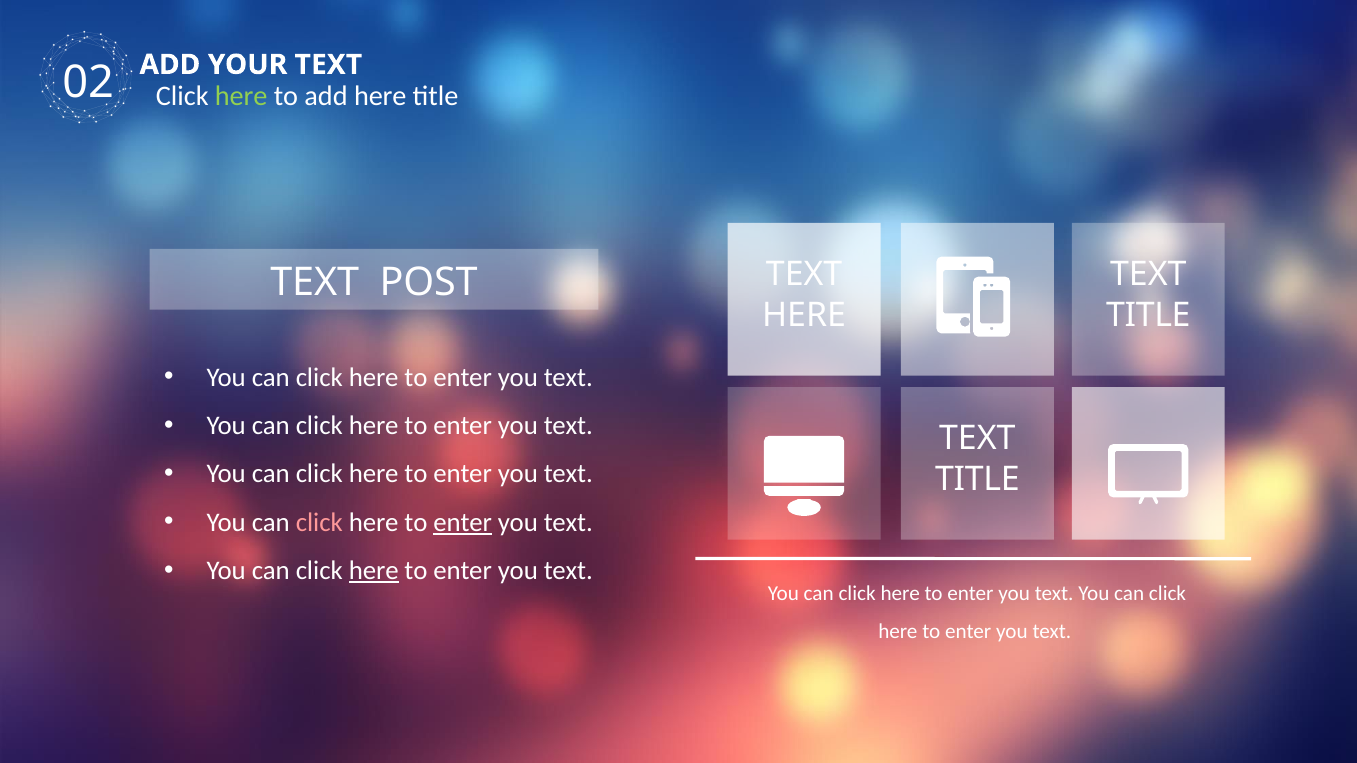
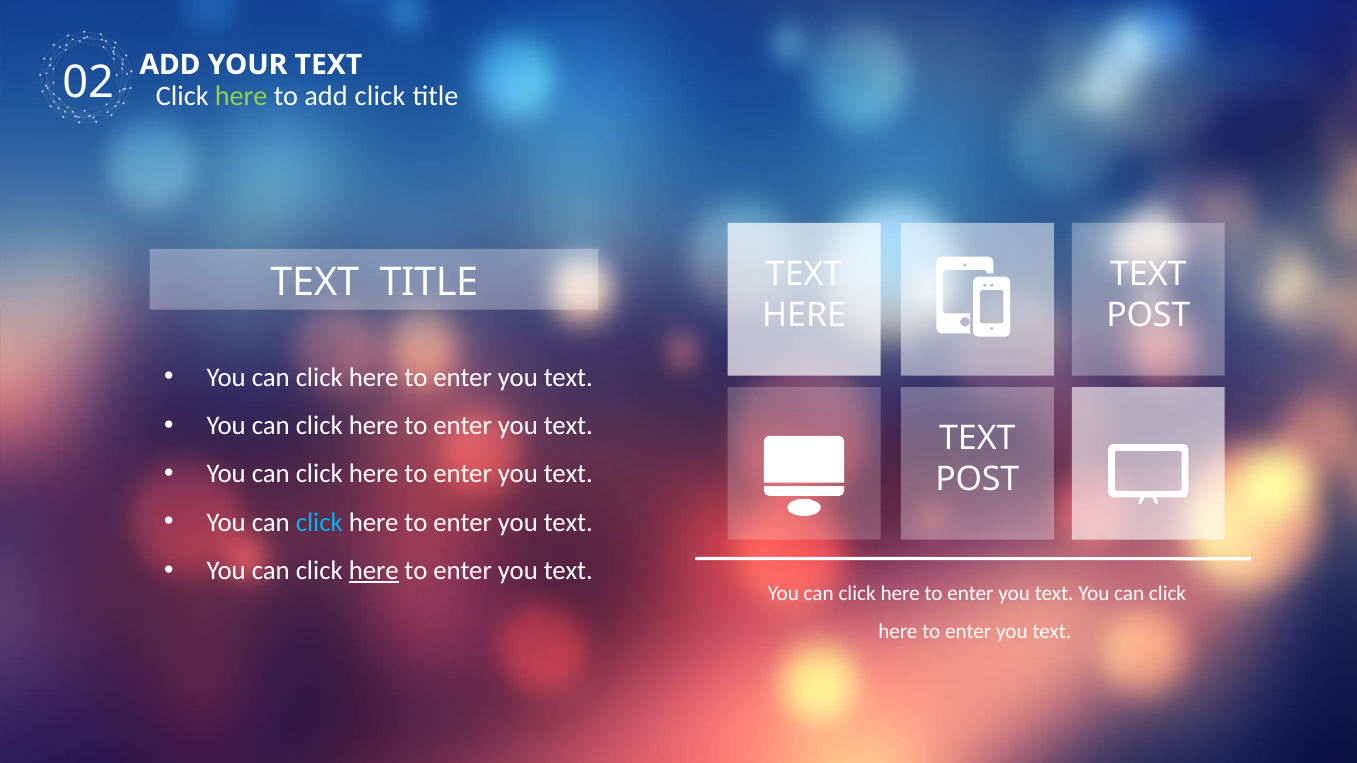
add here: here -> click
TEXT POST: POST -> TITLE
TITLE at (1148, 315): TITLE -> POST
TITLE at (977, 479): TITLE -> POST
click at (319, 522) colour: pink -> light blue
enter at (463, 522) underline: present -> none
